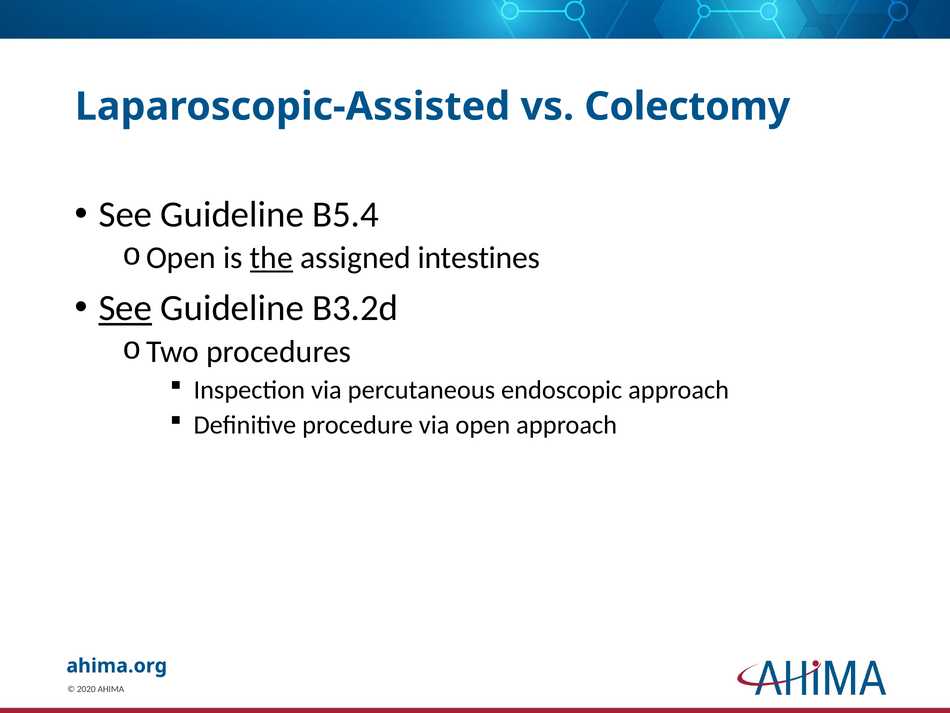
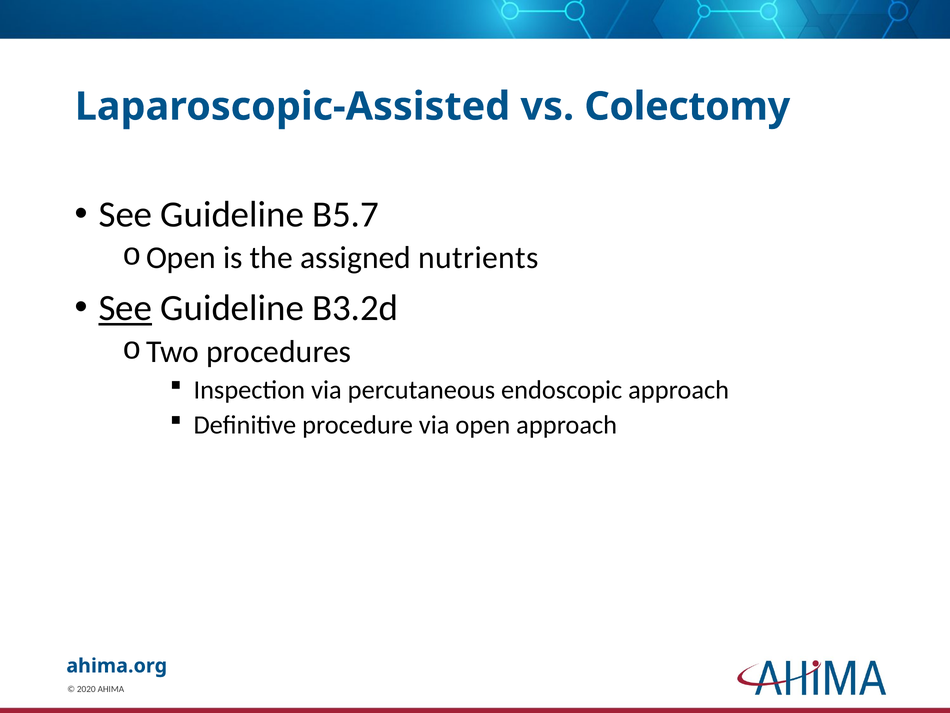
B5.4: B5.4 -> B5.7
the underline: present -> none
intestines: intestines -> nutrients
